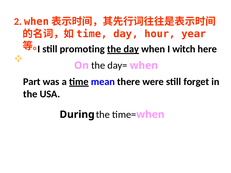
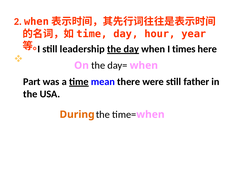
promoting: promoting -> leadership
witch: witch -> times
forget: forget -> father
During colour: black -> orange
